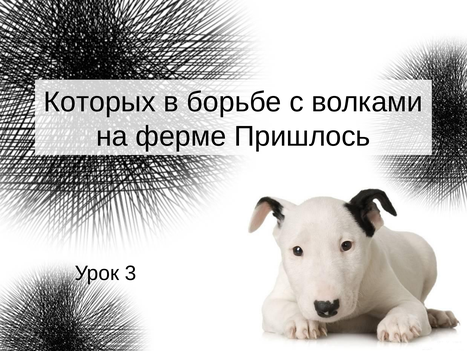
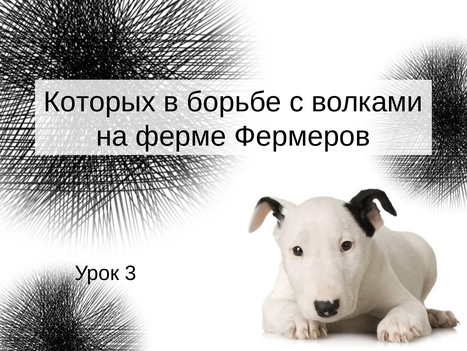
Пришлось: Пришлось -> Фермеров
